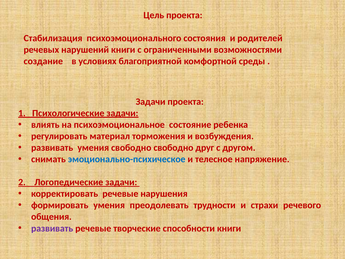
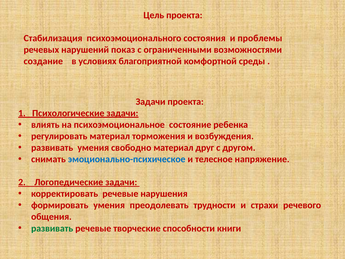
родителей: родителей -> проблемы
нарушений книги: книги -> показ
свободно свободно: свободно -> материал
развивать at (52, 228) colour: purple -> green
